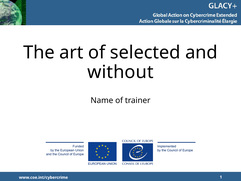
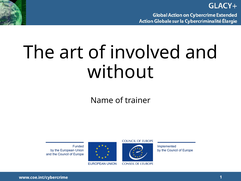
selected: selected -> involved
